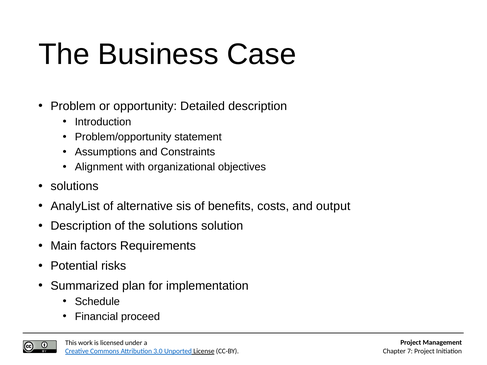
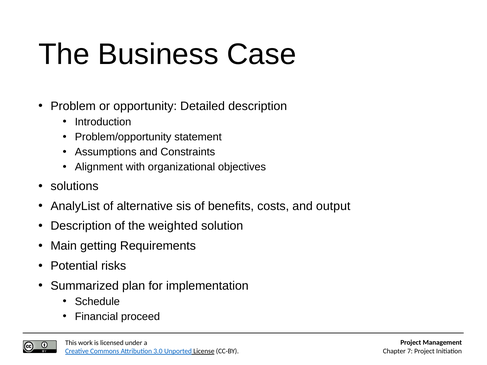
the solutions: solutions -> weighted
factors: factors -> getting
